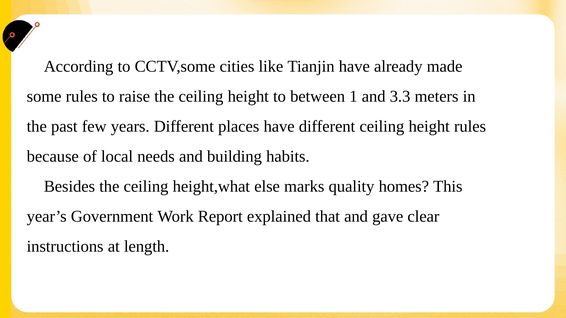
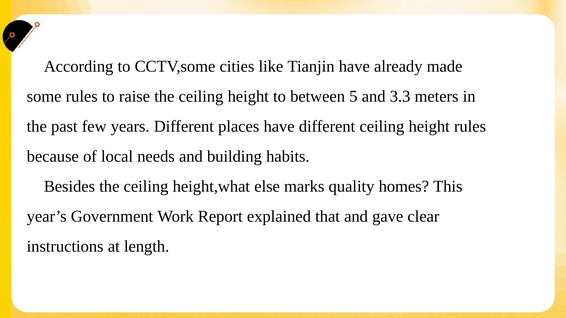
1: 1 -> 5
